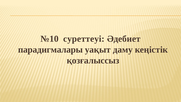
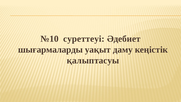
парадигмалары: парадигмалары -> шығармаларды
қозғалыссыз: қозғалыссыз -> қалыптасуы
